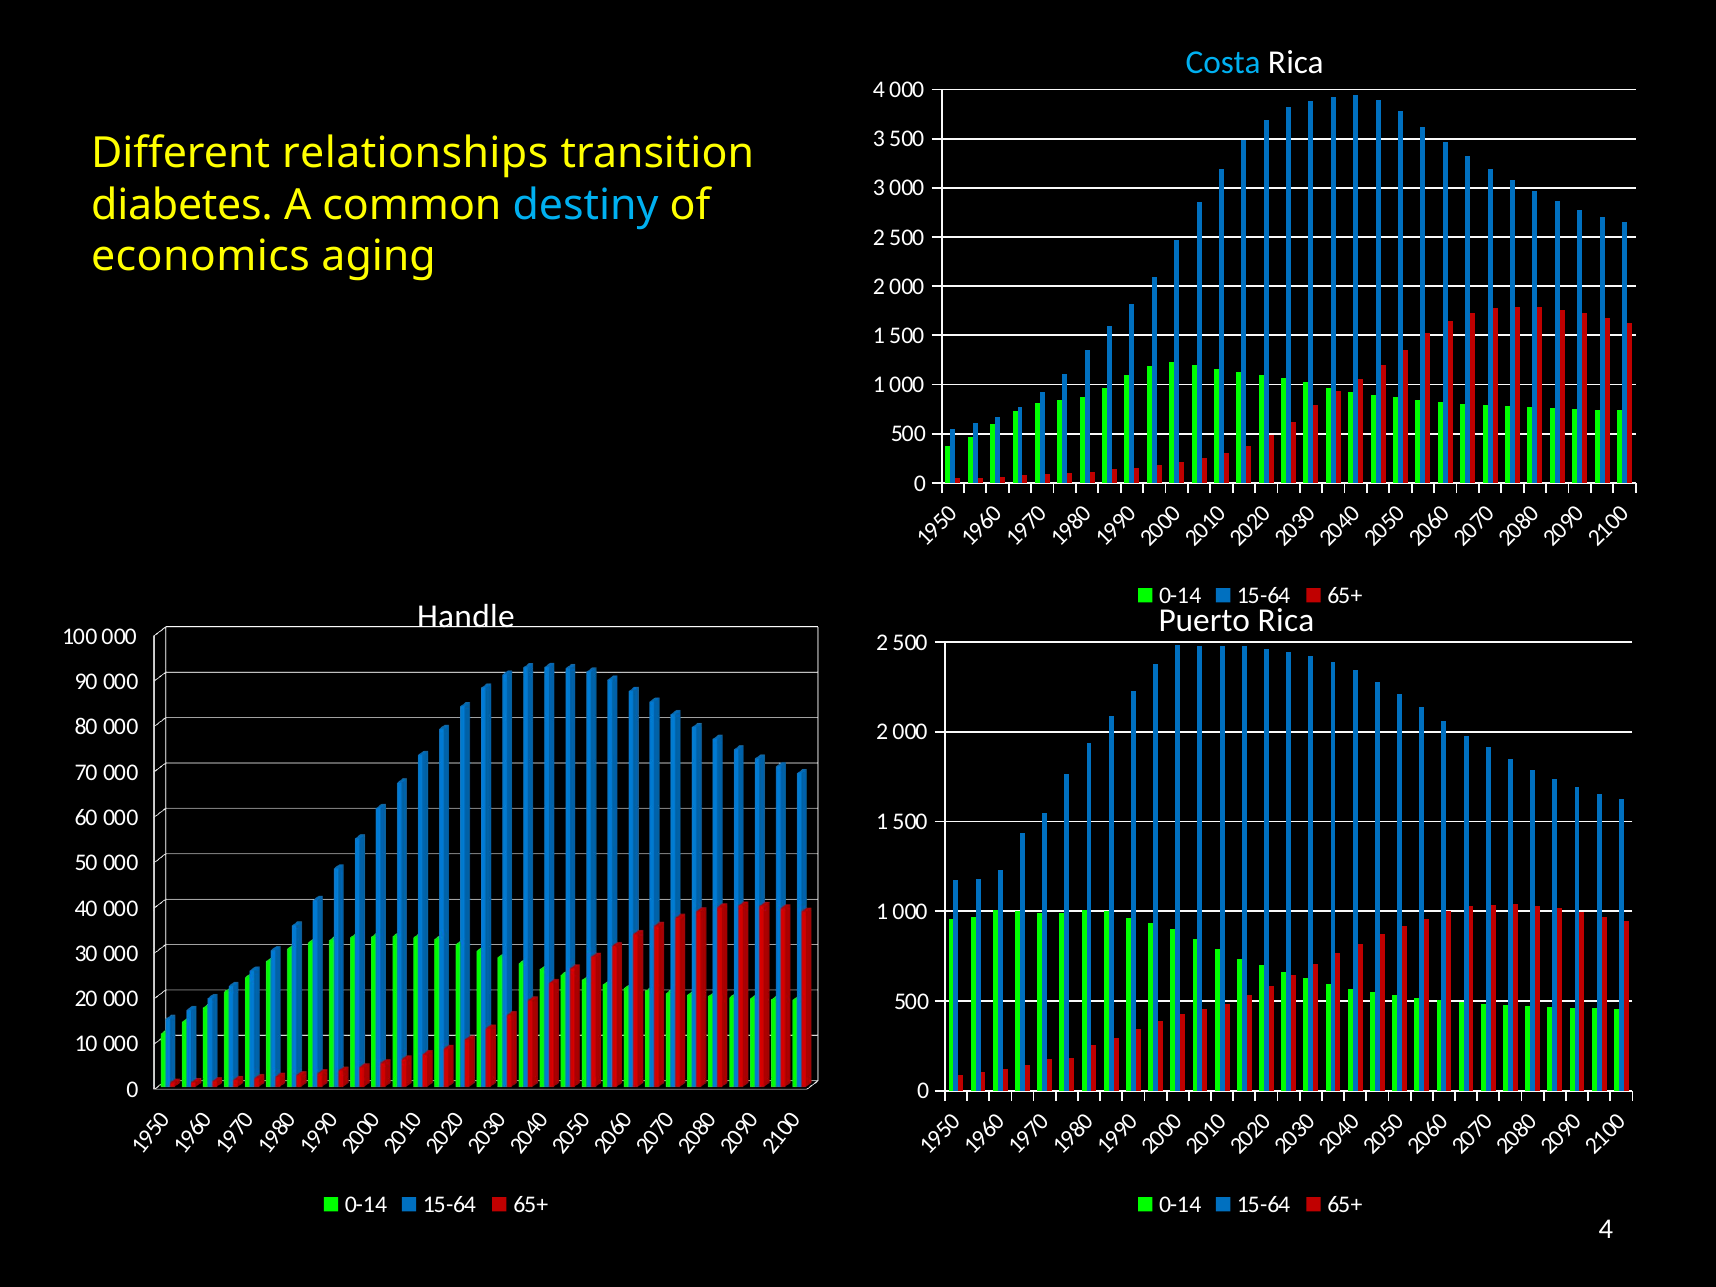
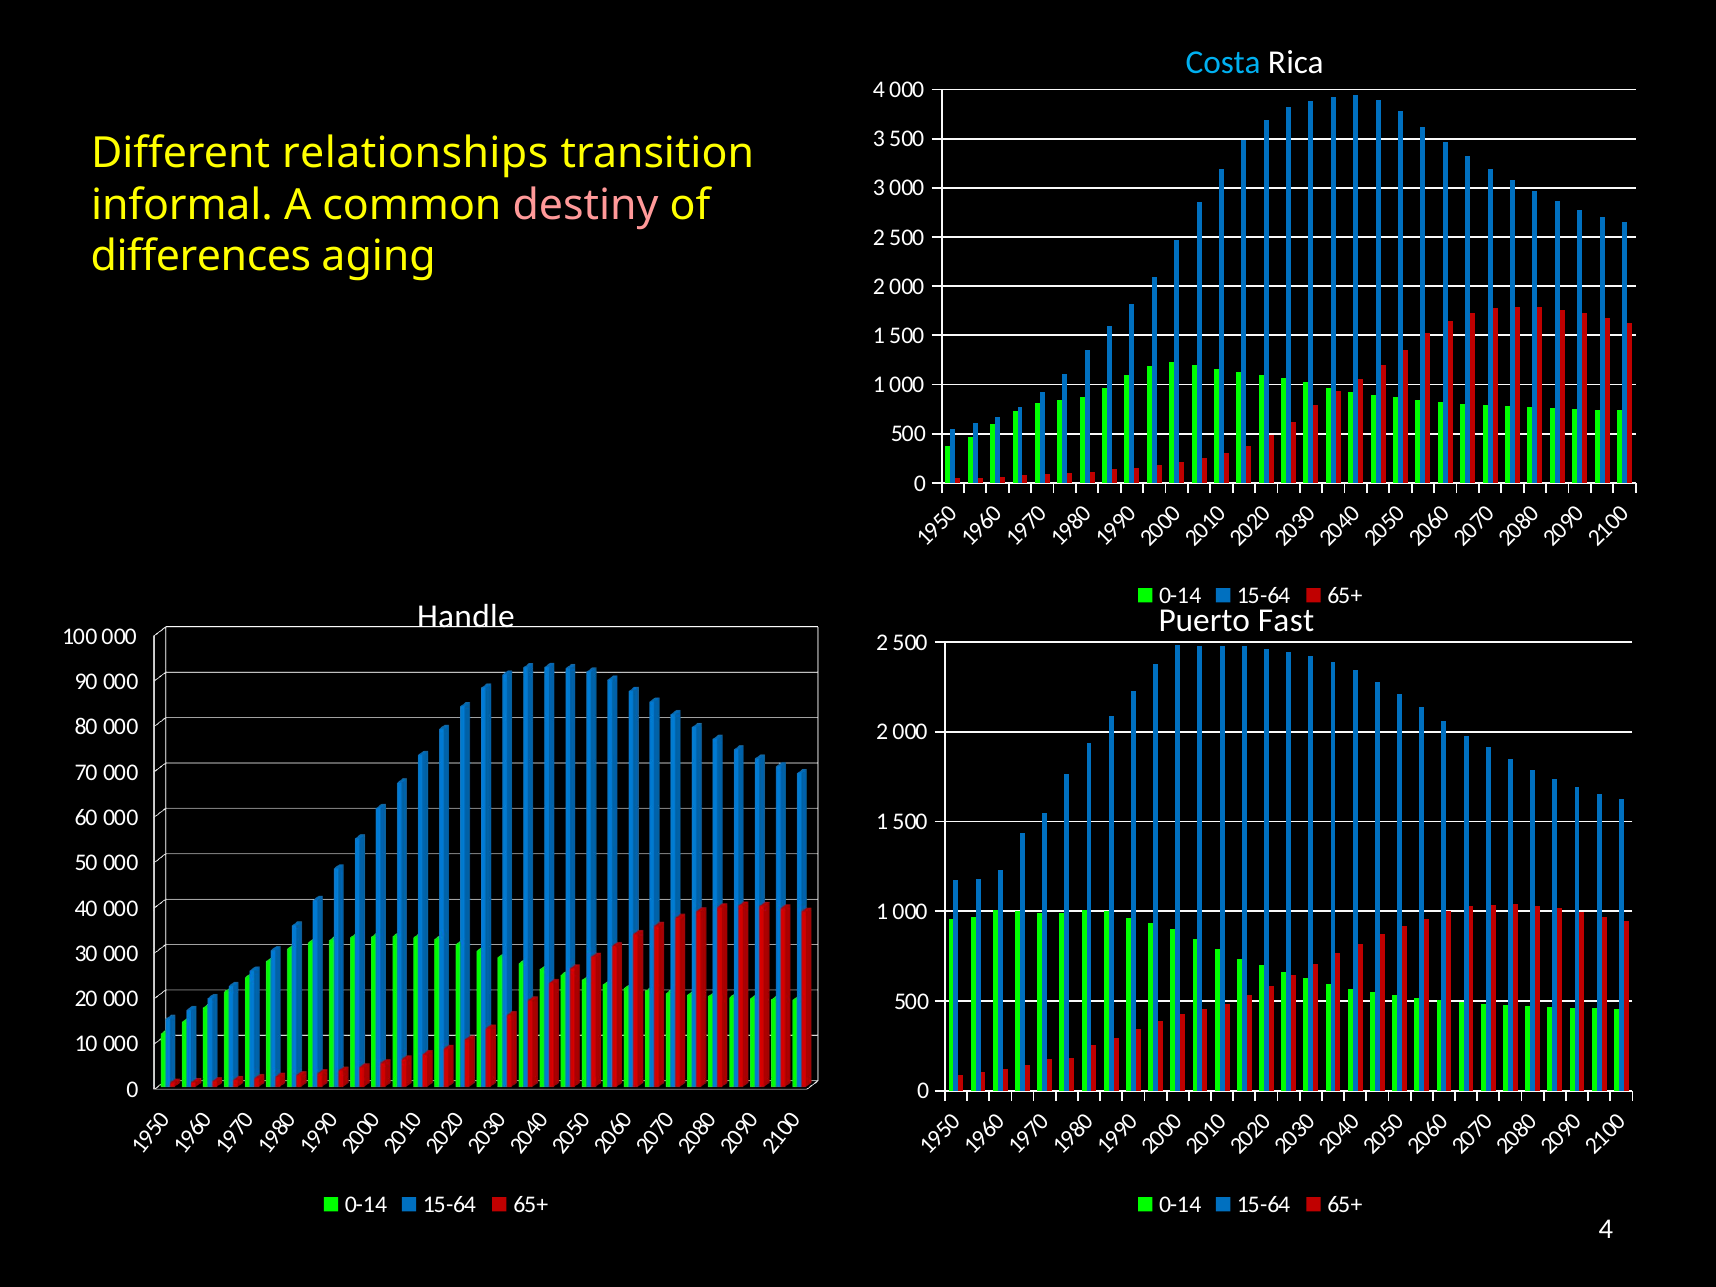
diabetes: diabetes -> informal
destiny colour: light blue -> pink
economics: economics -> differences
Puerto Rica: Rica -> Fast
